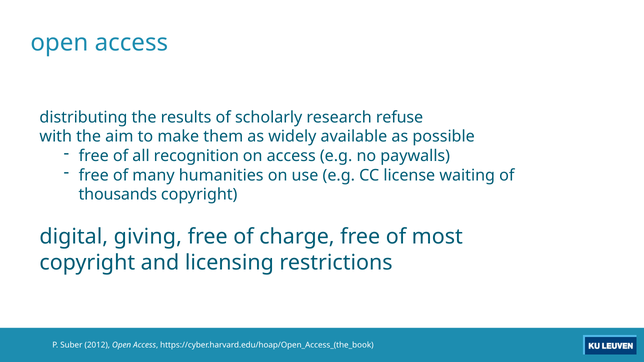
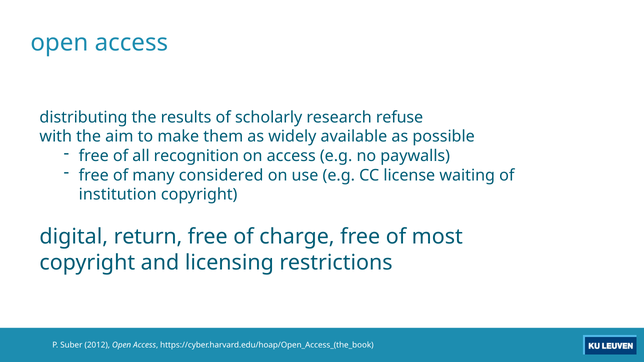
humanities: humanities -> considered
thousands: thousands -> institution
giving: giving -> return
